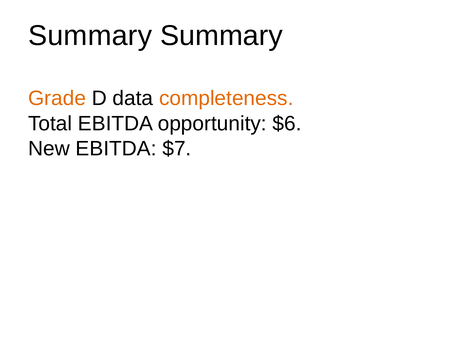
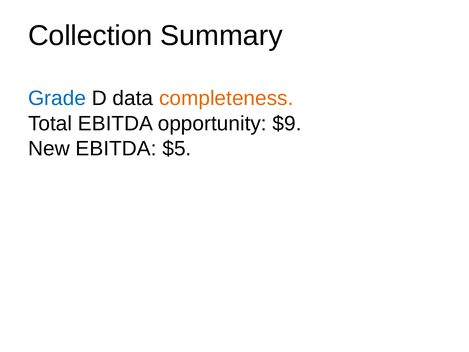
Summary at (90, 36): Summary -> Collection
Grade colour: orange -> blue
$6: $6 -> $9
$7: $7 -> $5
